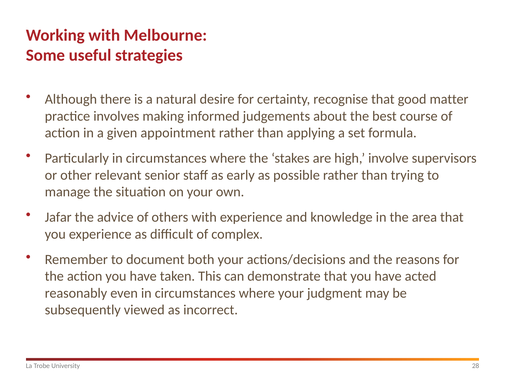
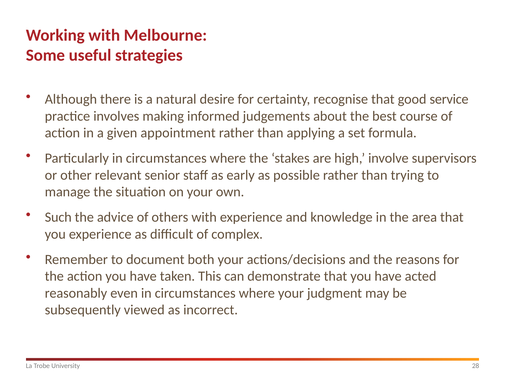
matter: matter -> service
Jafar: Jafar -> Such
